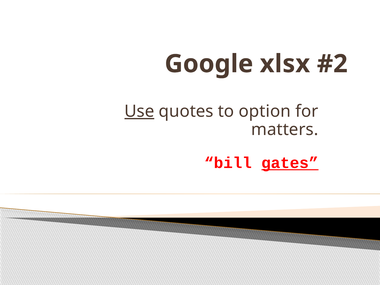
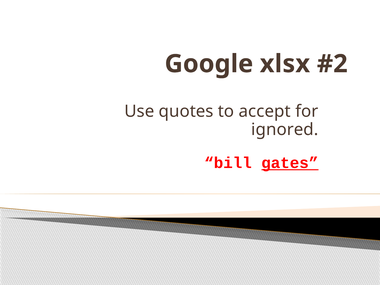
Use underline: present -> none
option: option -> accept
matters: matters -> ignored
